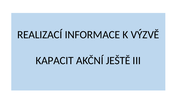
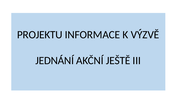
REALIZACÍ: REALIZACÍ -> PROJEKTU
KAPACIT: KAPACIT -> JEDNÁNÍ
